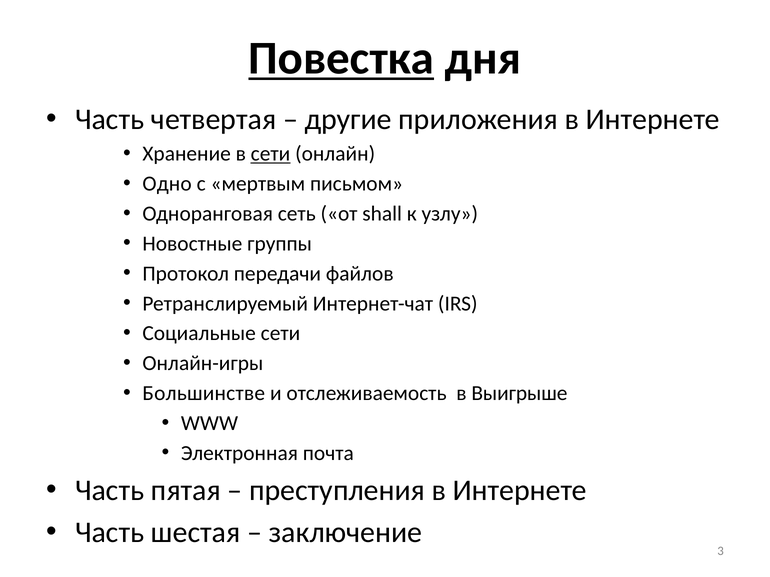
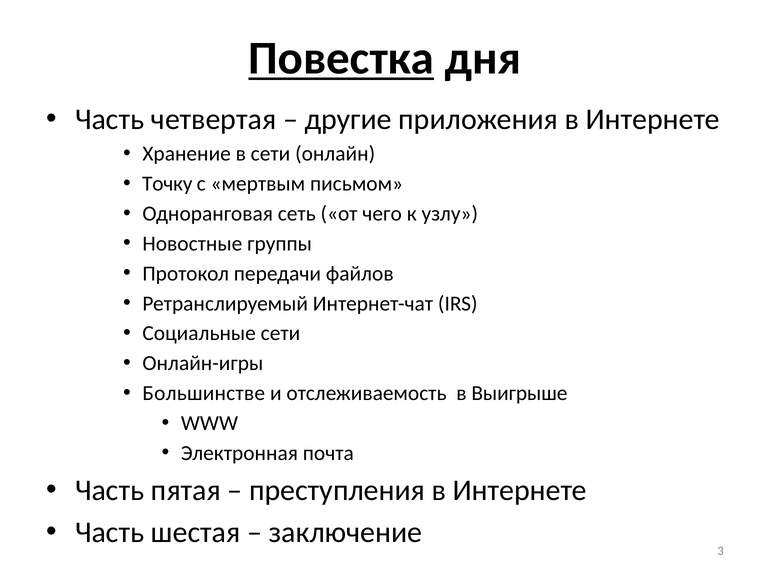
сети at (271, 154) underline: present -> none
Одно: Одно -> Точку
shall: shall -> чего
